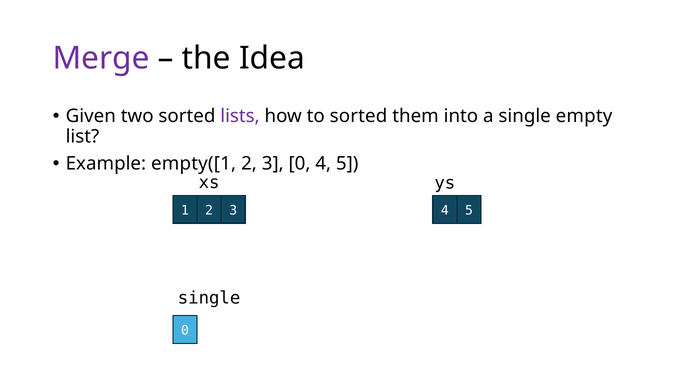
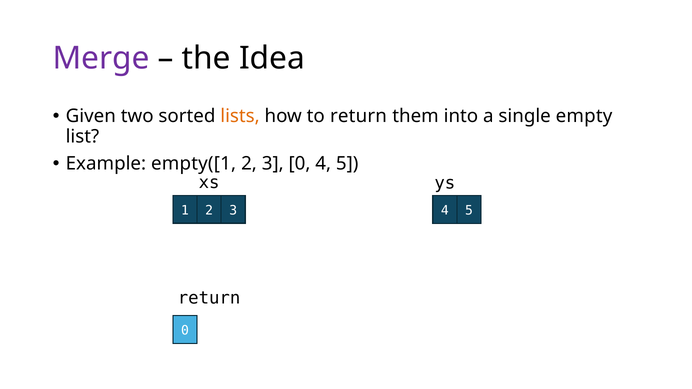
lists colour: purple -> orange
to sorted: sorted -> return
single at (209, 298): single -> return
